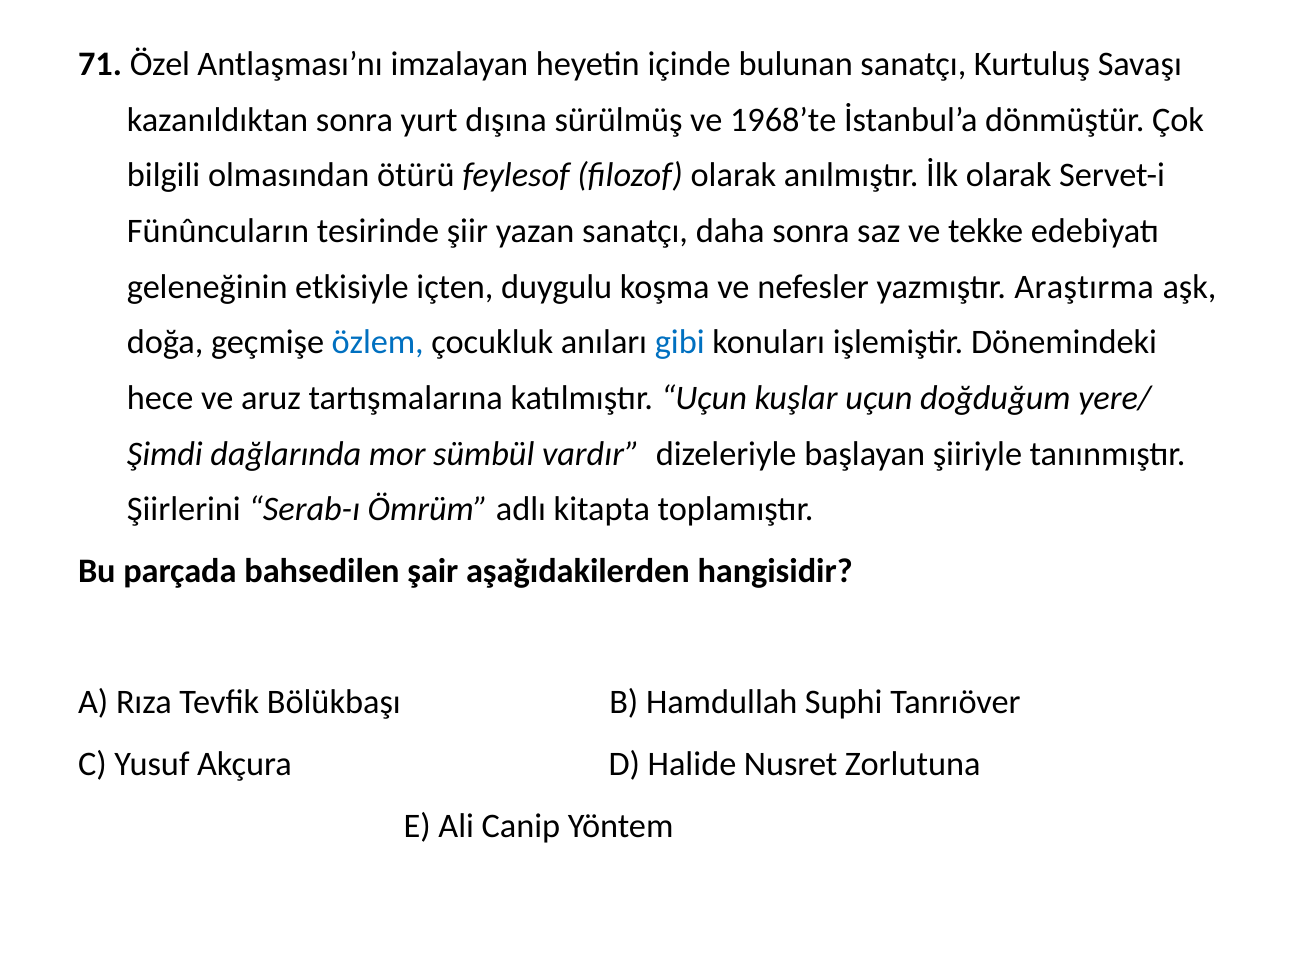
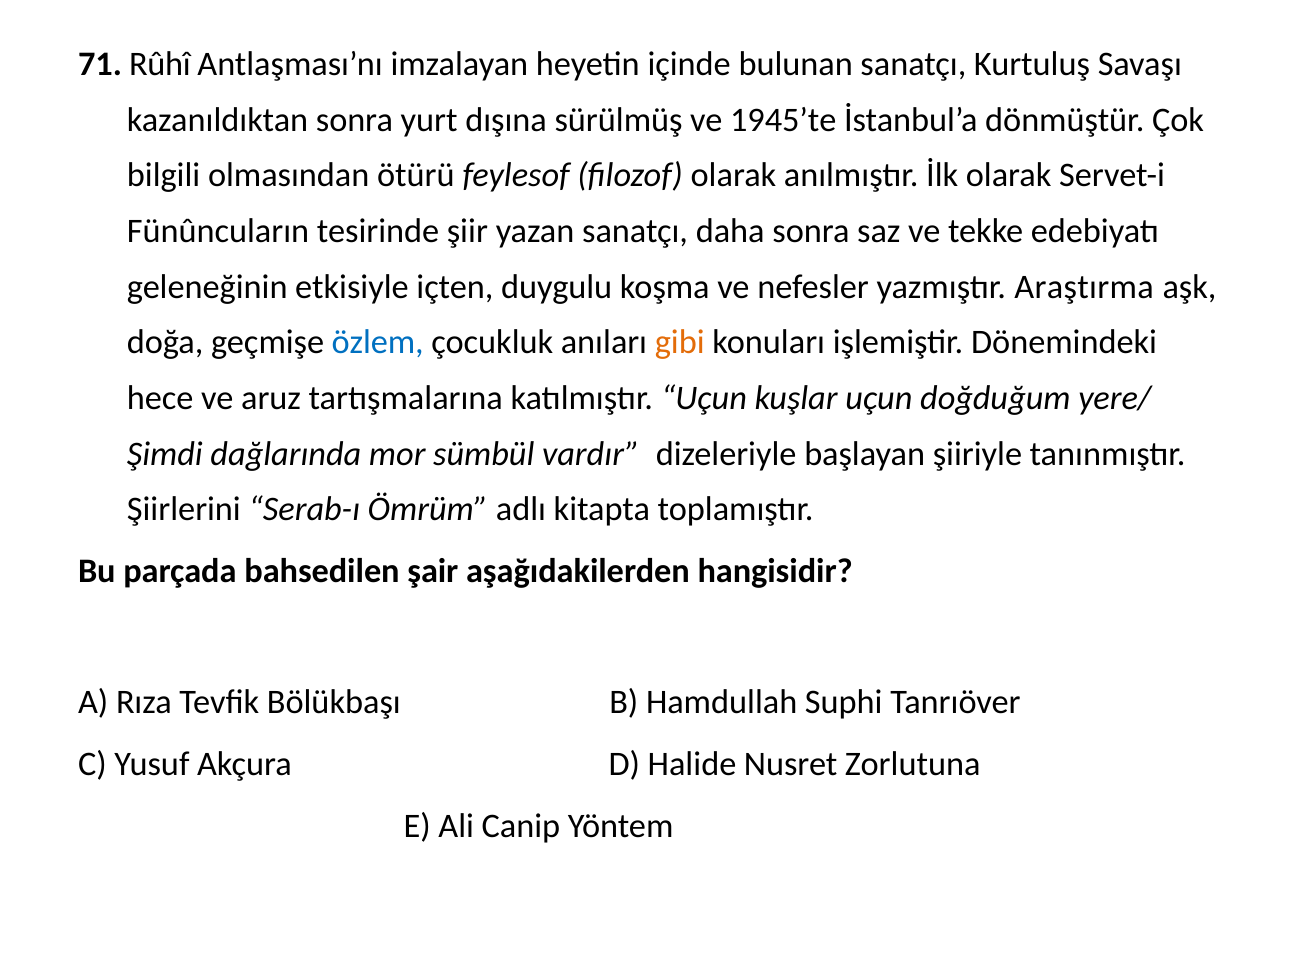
Özel: Özel -> Rûhî
1968’te: 1968’te -> 1945’te
gibi colour: blue -> orange
